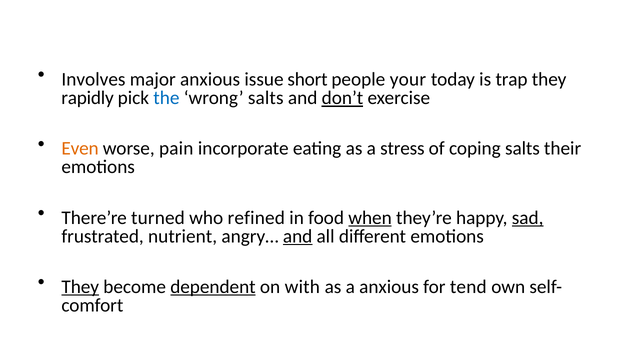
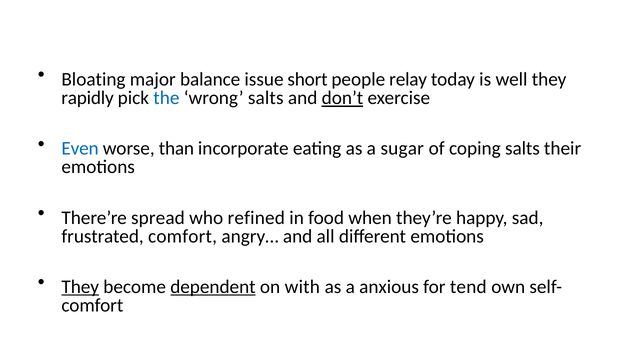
Involves: Involves -> Bloating
major anxious: anxious -> balance
your: your -> relay
trap: trap -> well
Even colour: orange -> blue
pain: pain -> than
stress: stress -> sugar
turned: turned -> spread
when underline: present -> none
sad underline: present -> none
frustrated nutrient: nutrient -> comfort
and at (298, 236) underline: present -> none
